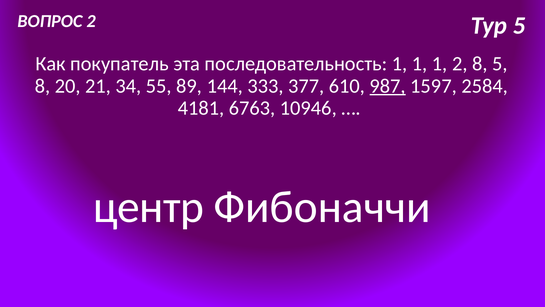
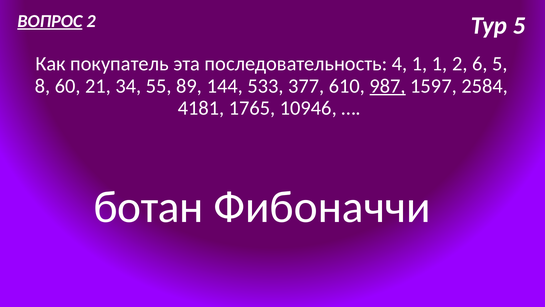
ВОПРОС underline: none -> present
последовательность 1: 1 -> 4
2 8: 8 -> 6
20: 20 -> 60
333: 333 -> 533
6763: 6763 -> 1765
центр: центр -> ботан
